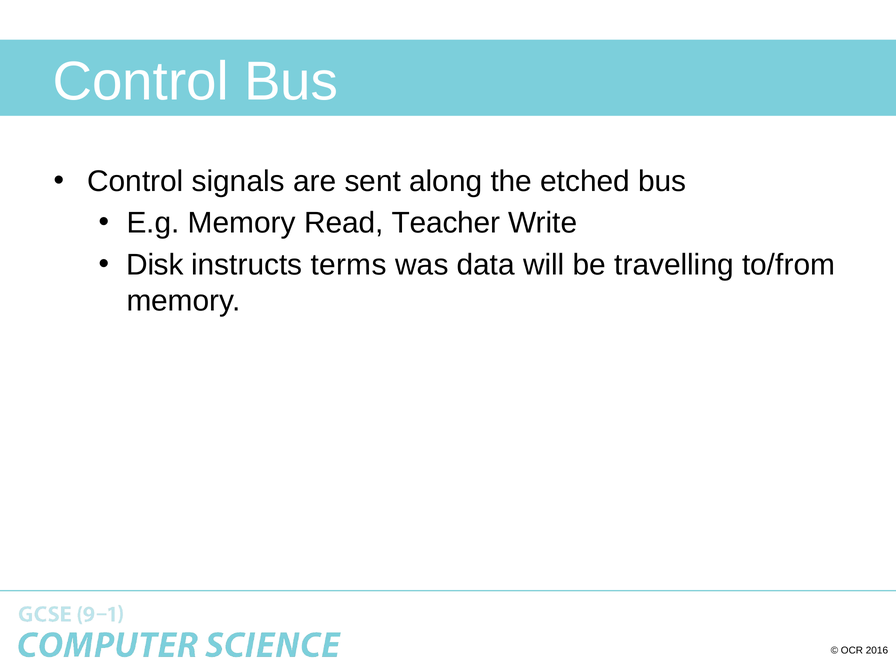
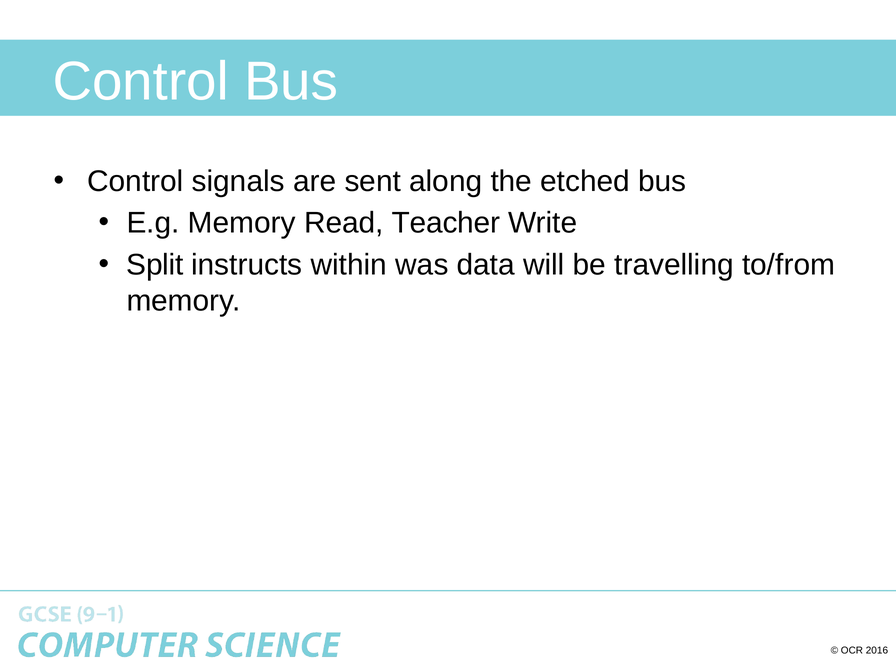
Disk: Disk -> Split
terms: terms -> within
